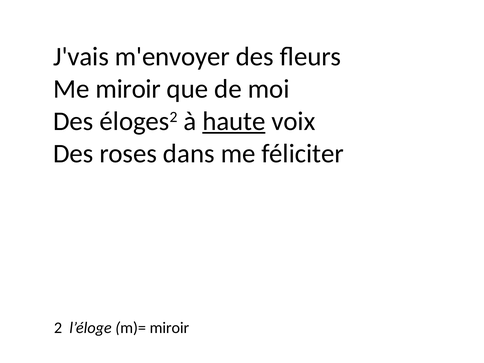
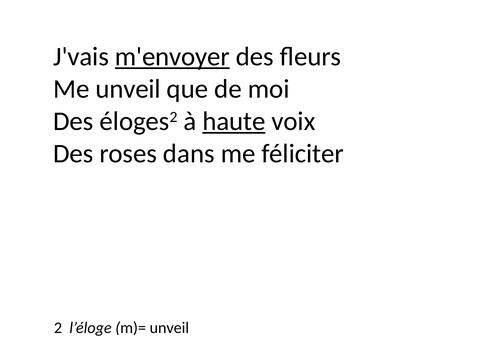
m'envoyer underline: none -> present
Me miroir: miroir -> unveil
m)= miroir: miroir -> unveil
